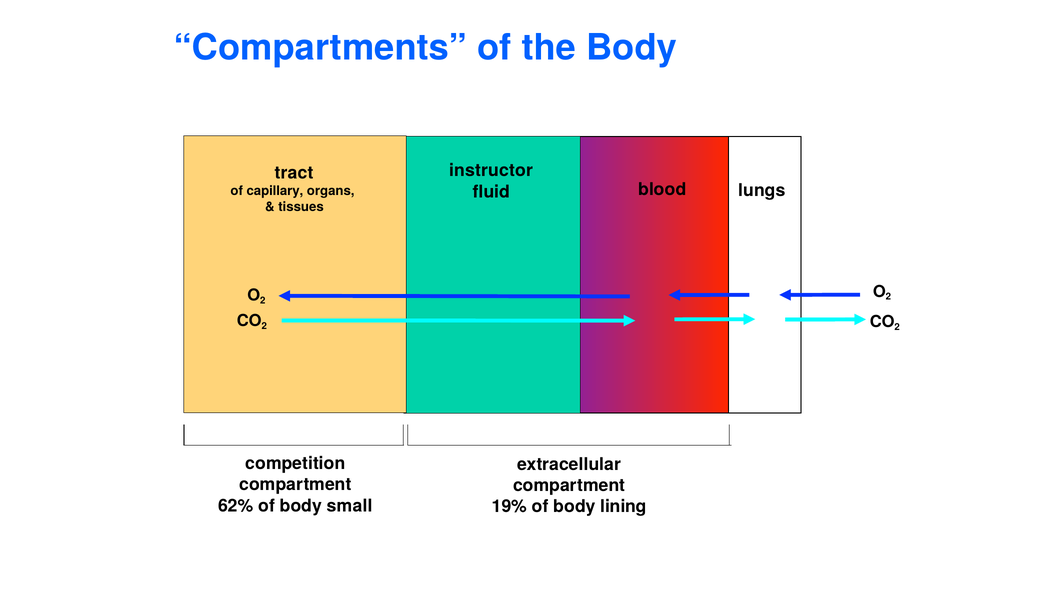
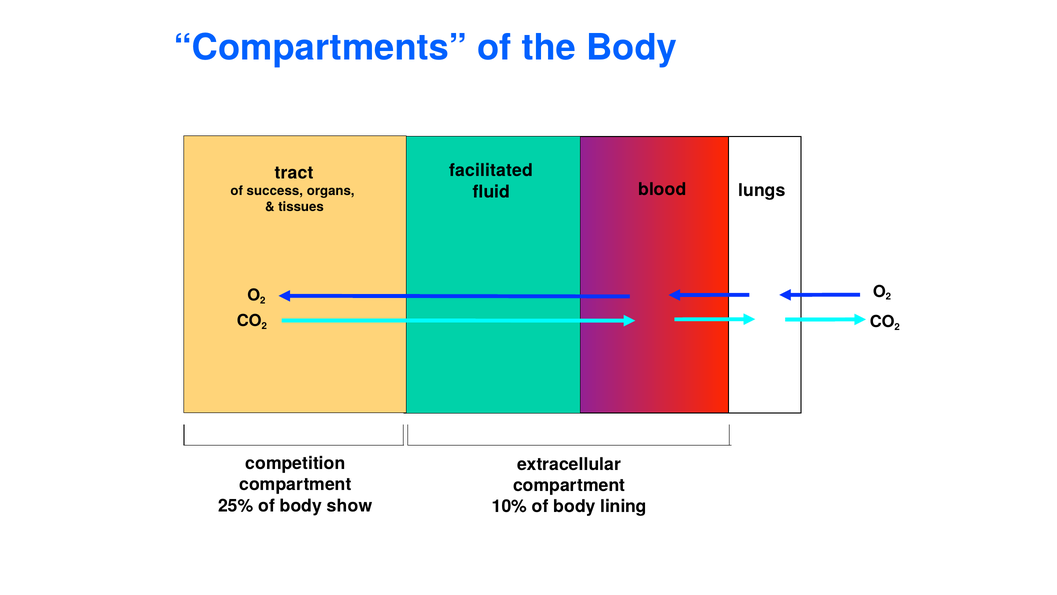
instructor: instructor -> facilitated
capillary: capillary -> success
62%: 62% -> 25%
small: small -> show
19%: 19% -> 10%
